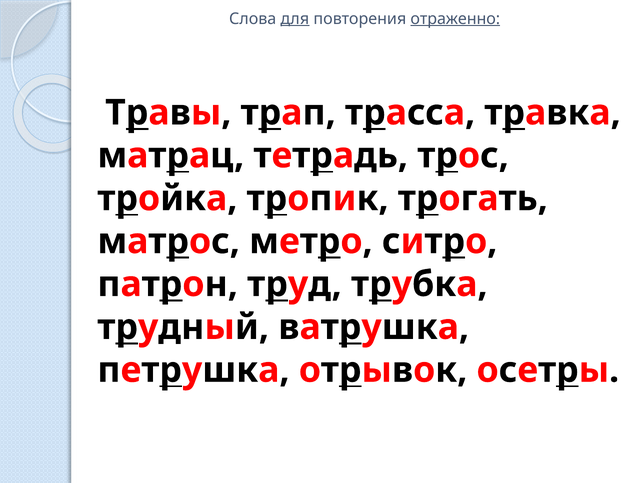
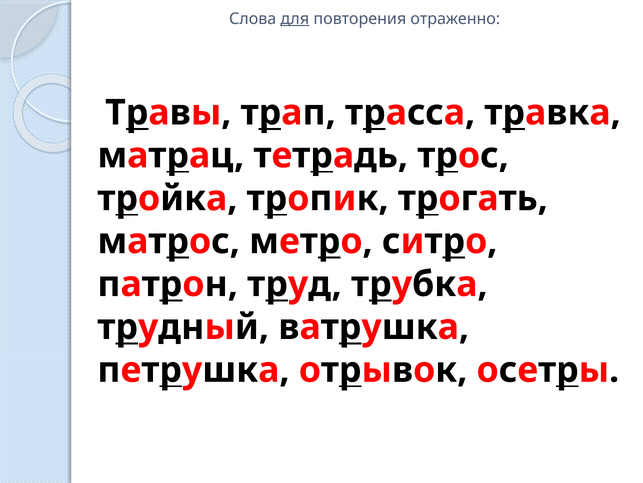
отраженно underline: present -> none
